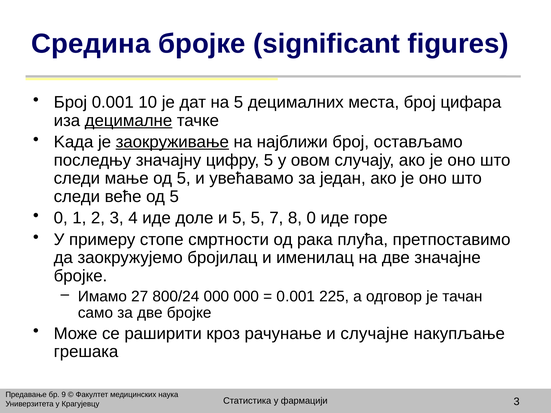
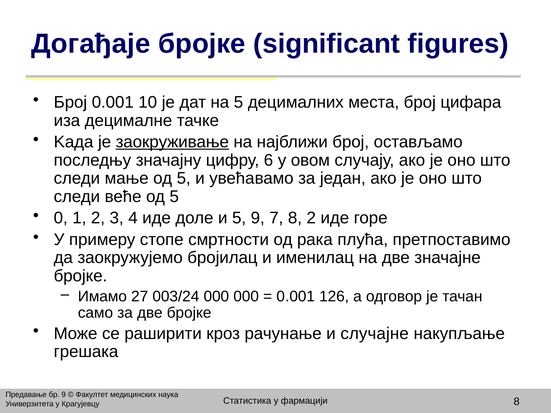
Средина: Средина -> Догађаје
децималне underline: present -> none
цифру 5: 5 -> 6
5 5: 5 -> 9
8 0: 0 -> 2
800/24: 800/24 -> 003/24
225: 225 -> 126
фармацији 3: 3 -> 8
